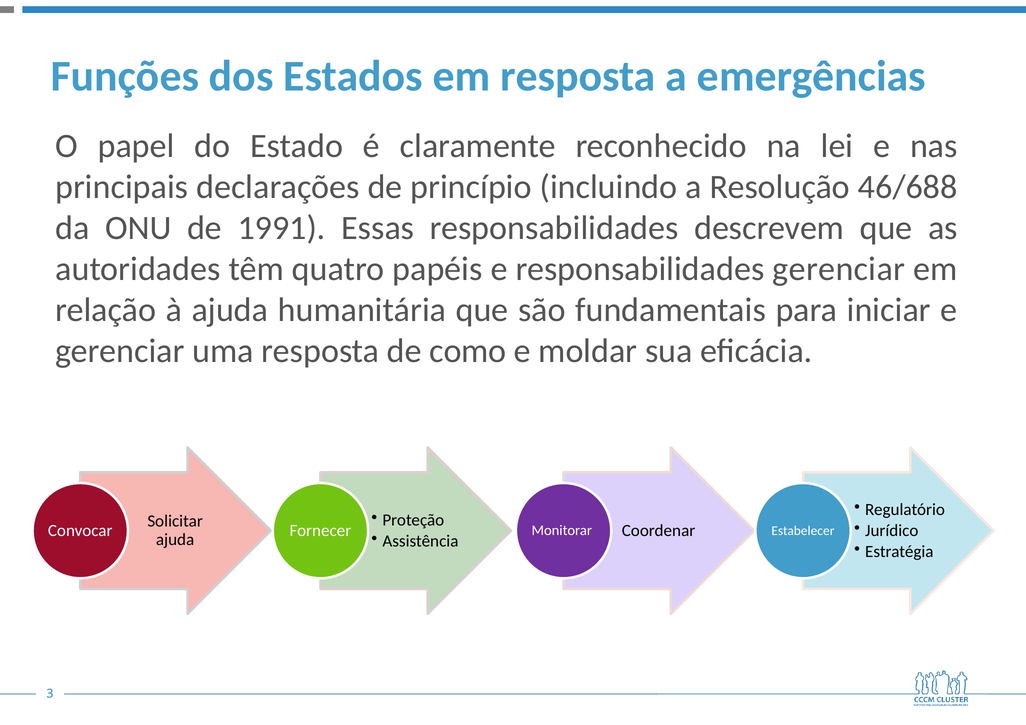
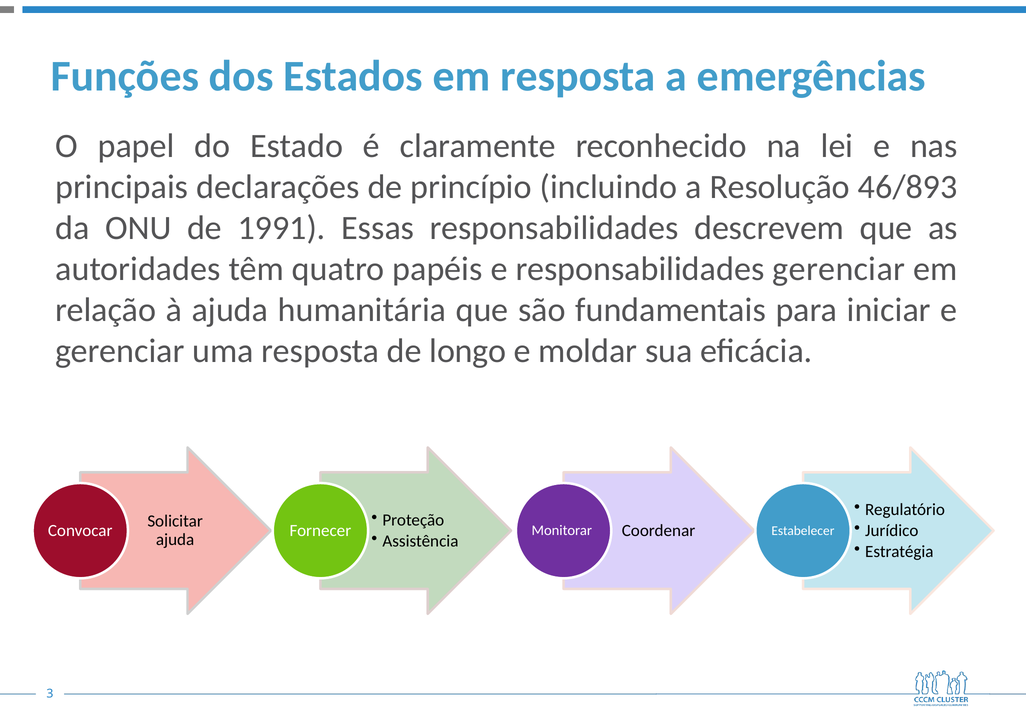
46/688: 46/688 -> 46/893
como: como -> longo
